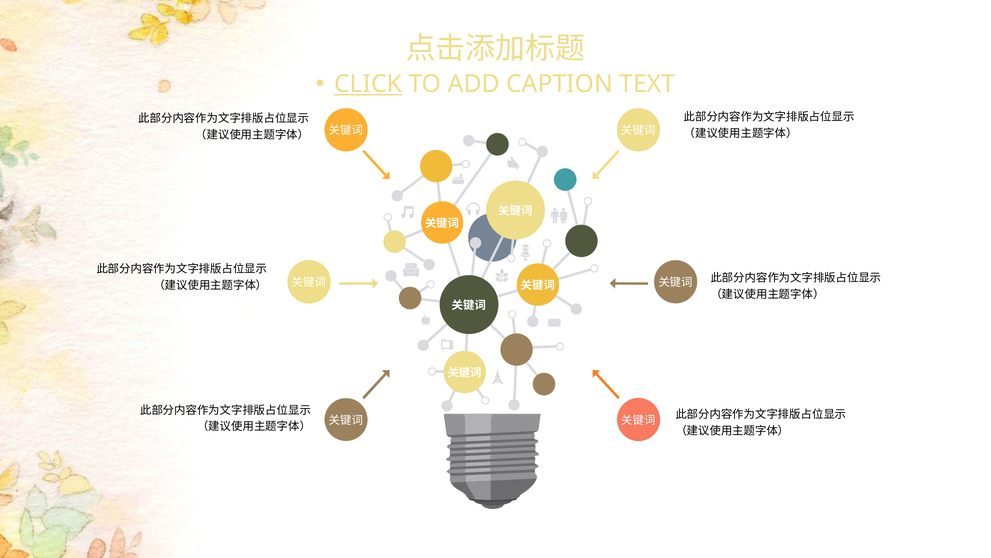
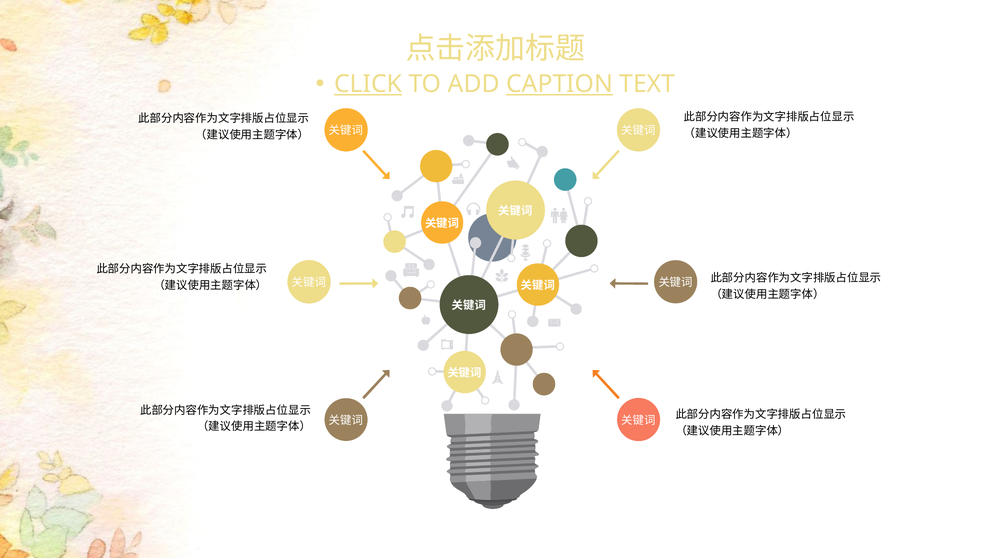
CAPTION underline: none -> present
